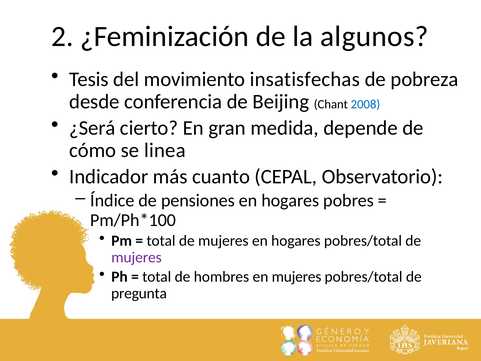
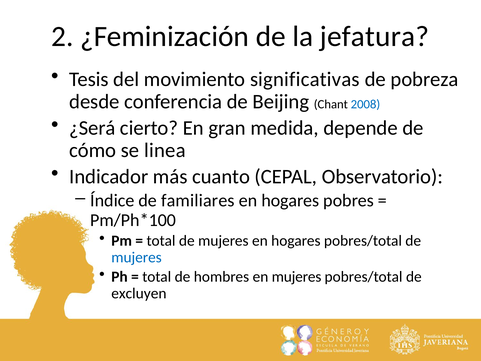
algunos: algunos -> jefatura
insatisfechas: insatisfechas -> significativas
pensiones: pensiones -> familiares
mujeres at (137, 257) colour: purple -> blue
pregunta: pregunta -> excluyen
